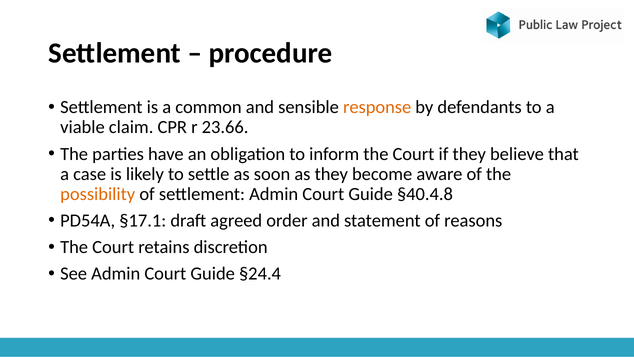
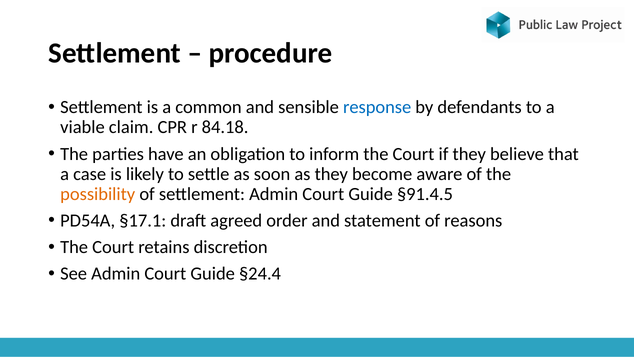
response colour: orange -> blue
23.66: 23.66 -> 84.18
§40.4.8: §40.4.8 -> §91.4.5
